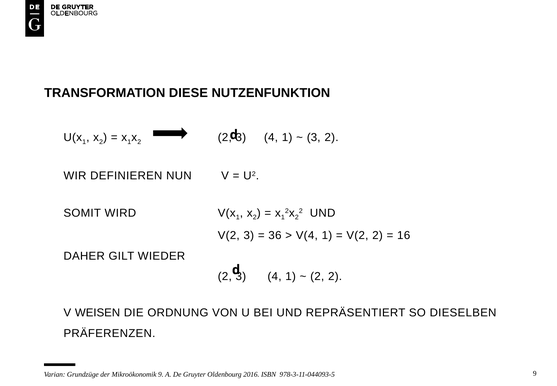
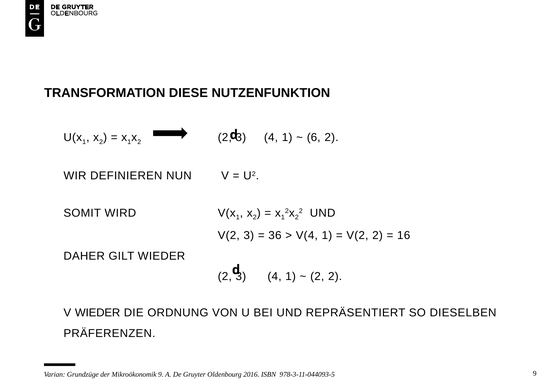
3 at (314, 137): 3 -> 6
V WEISEN: WEISEN -> WIEDER
